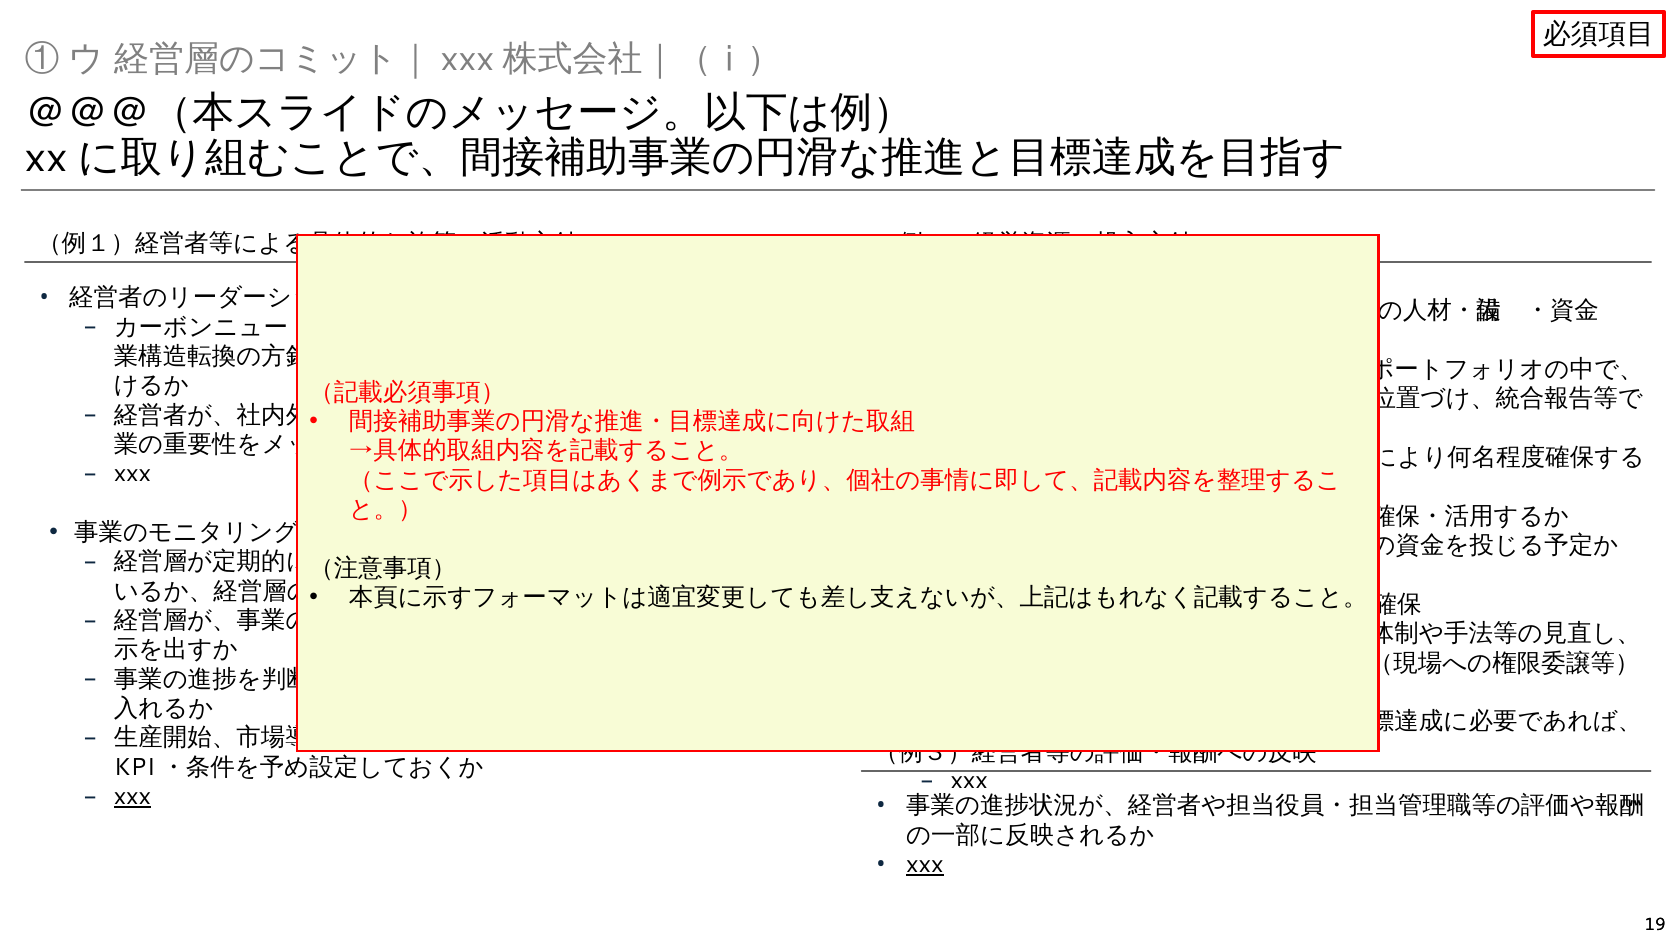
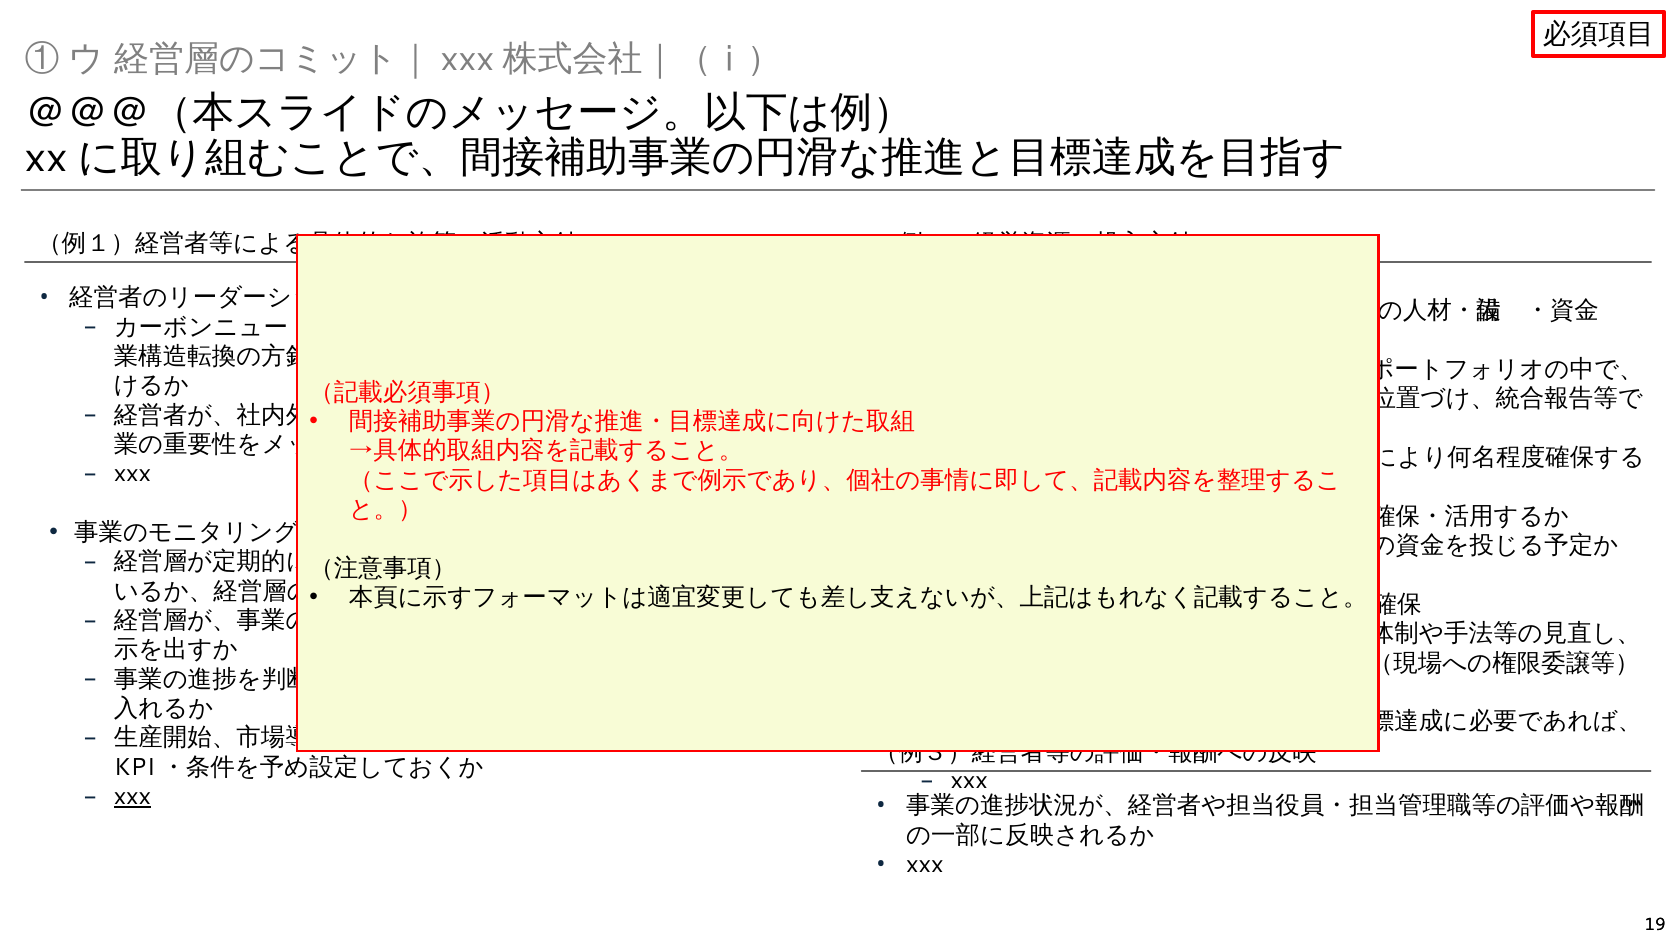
xxx at (925, 864) underline: present -> none
